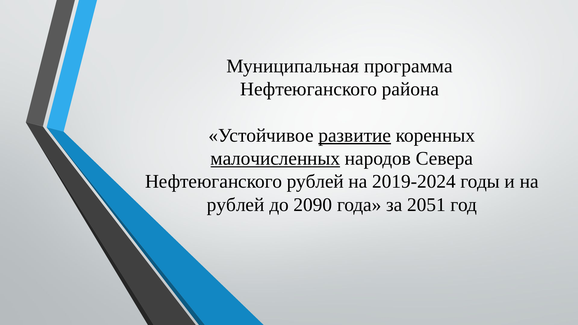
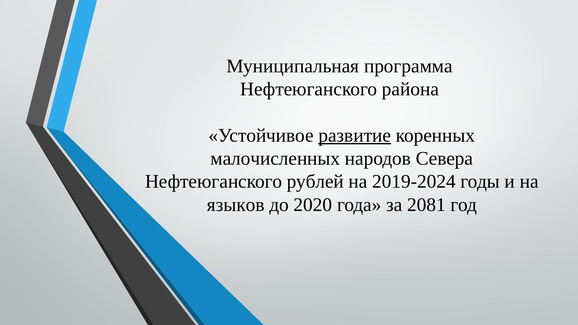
малочисленных underline: present -> none
рублей at (236, 205): рублей -> языков
2090: 2090 -> 2020
2051: 2051 -> 2081
